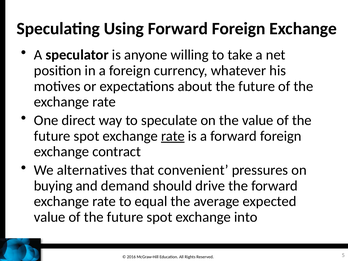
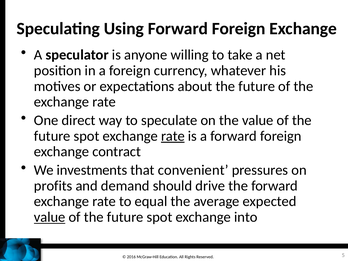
alternatives: alternatives -> investments
buying: buying -> profits
value at (50, 217) underline: none -> present
